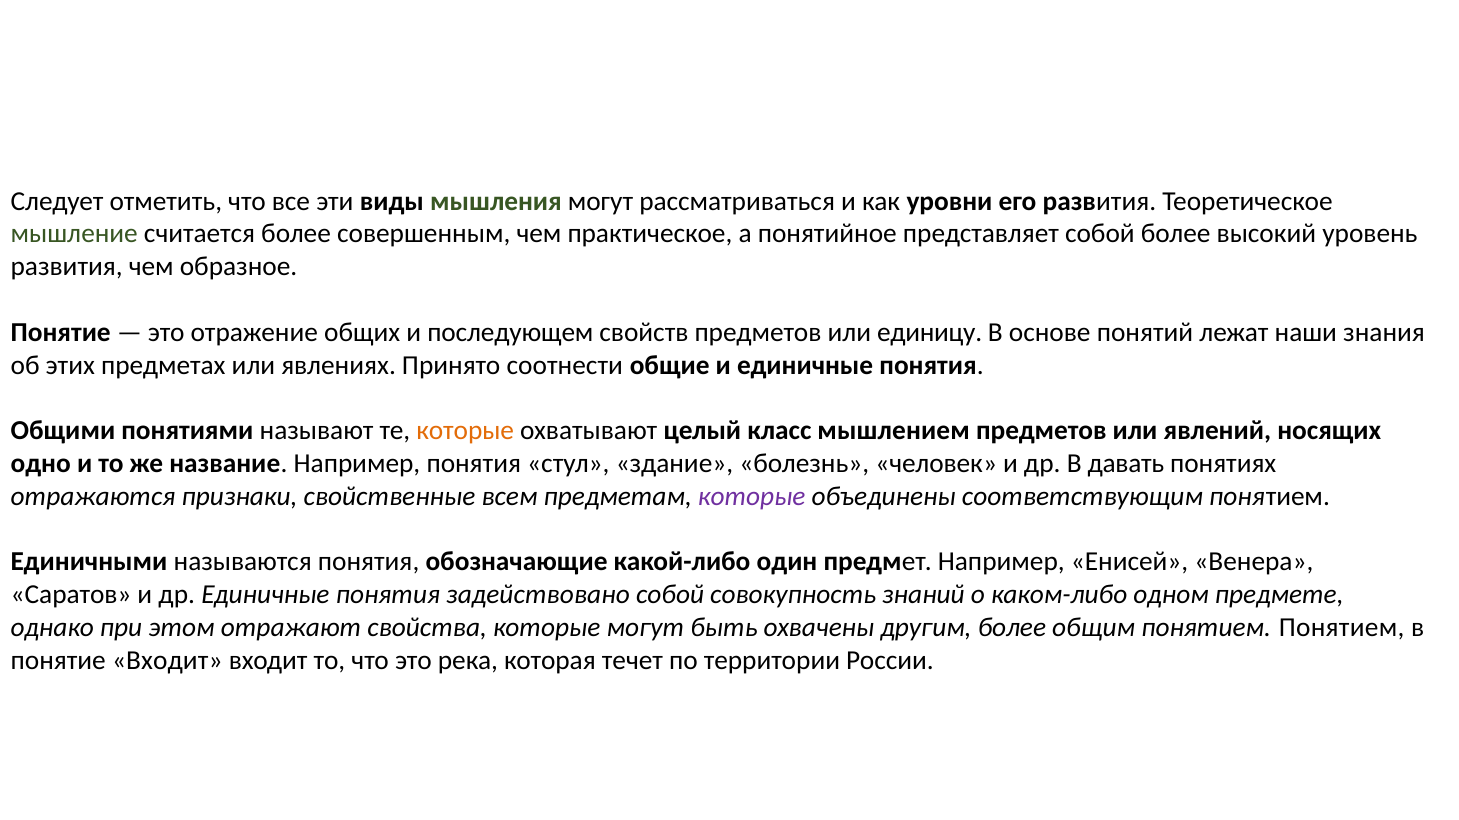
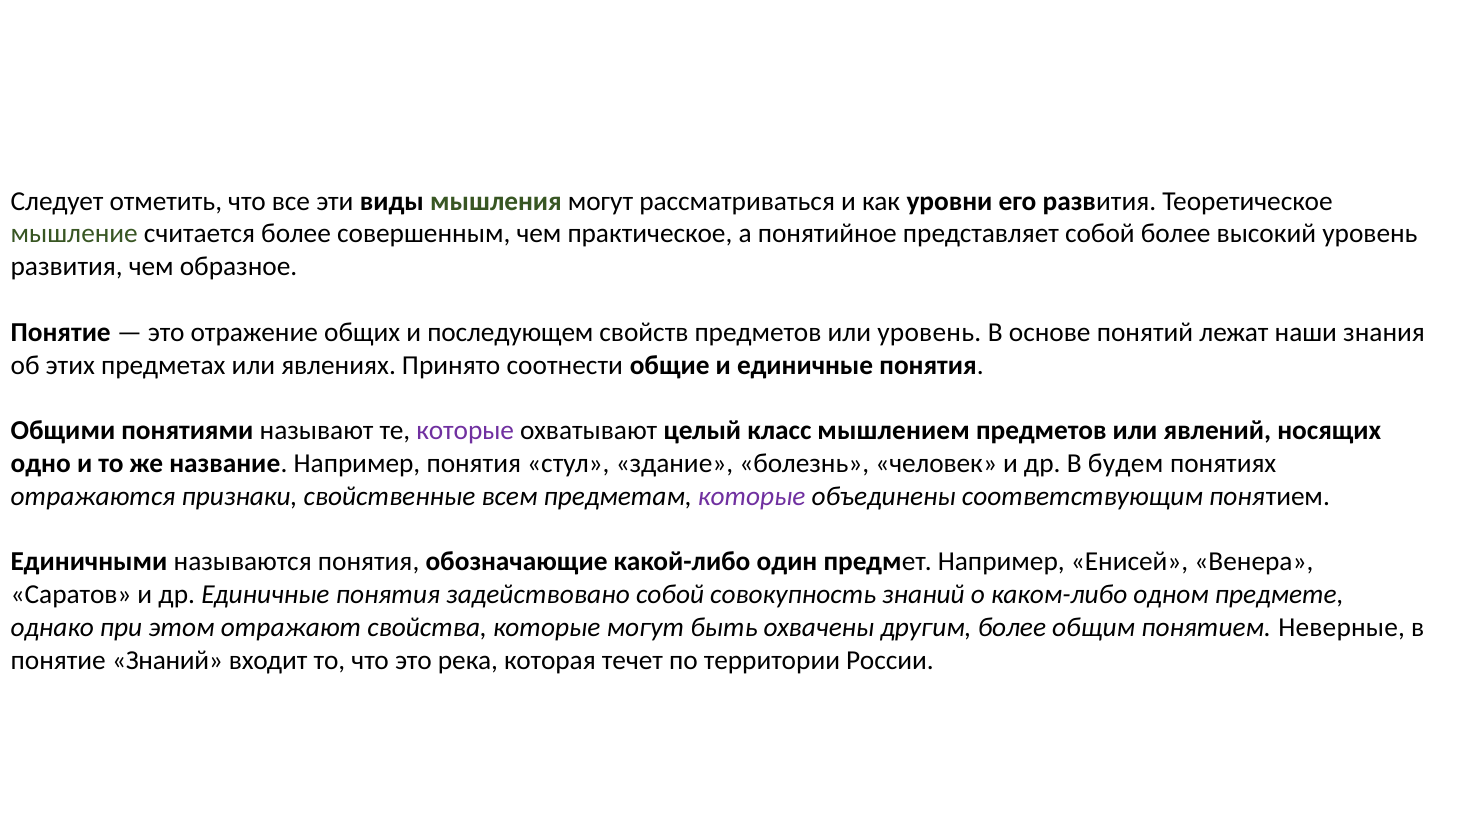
или единицу: единицу -> уровень
которые at (465, 431) colour: orange -> purple
давать: давать -> будем
понятием Понятием: Понятием -> Неверные
понятие Входит: Входит -> Знаний
